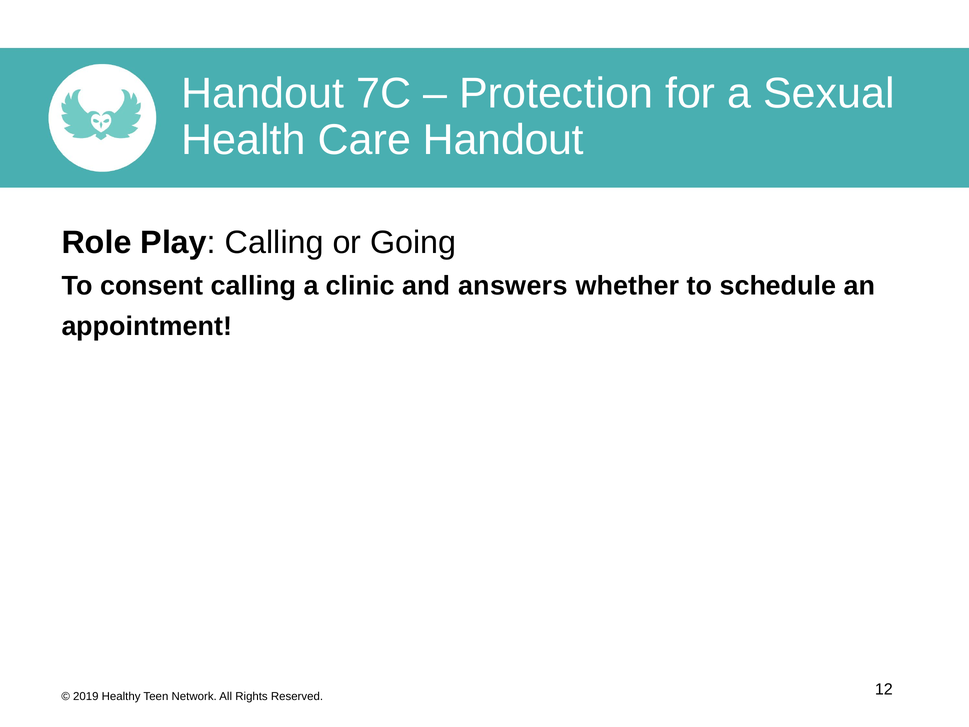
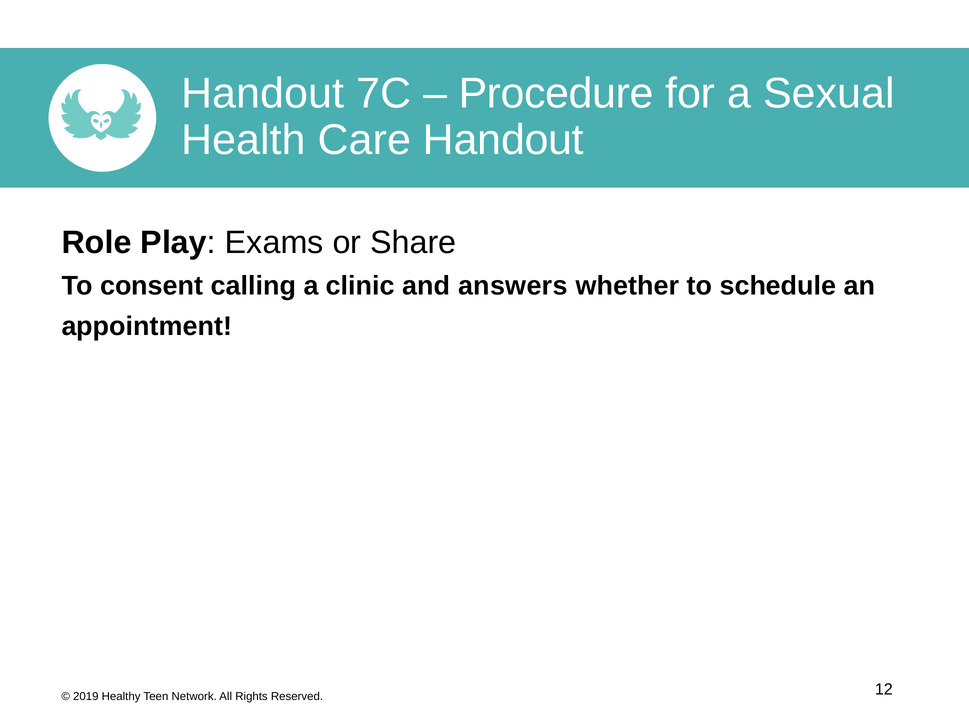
Protection: Protection -> Procedure
Play Calling: Calling -> Exams
Going: Going -> Share
